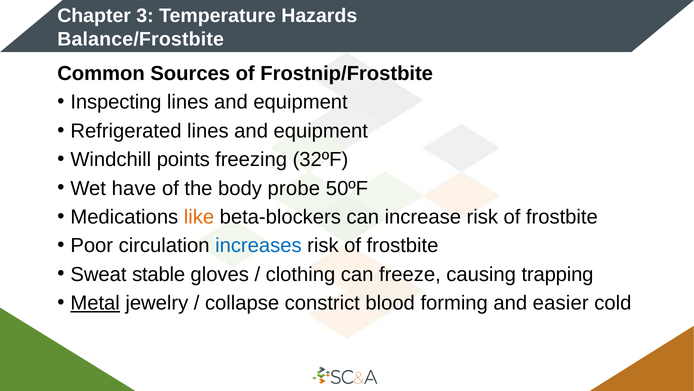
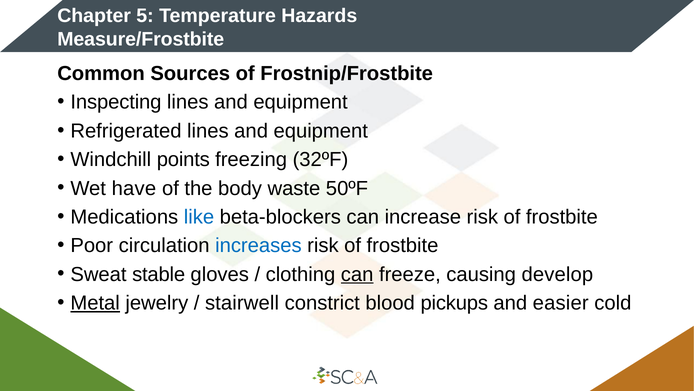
3: 3 -> 5
Balance/Frostbite: Balance/Frostbite -> Measure/Frostbite
probe: probe -> waste
like colour: orange -> blue
can at (357, 274) underline: none -> present
trapping: trapping -> develop
collapse: collapse -> stairwell
forming: forming -> pickups
